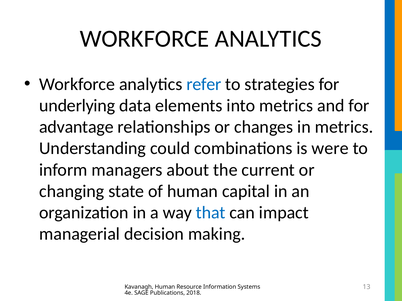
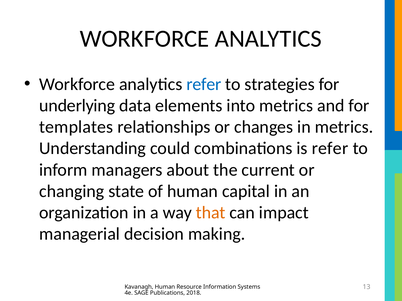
advantage: advantage -> templates
is were: were -> refer
that colour: blue -> orange
